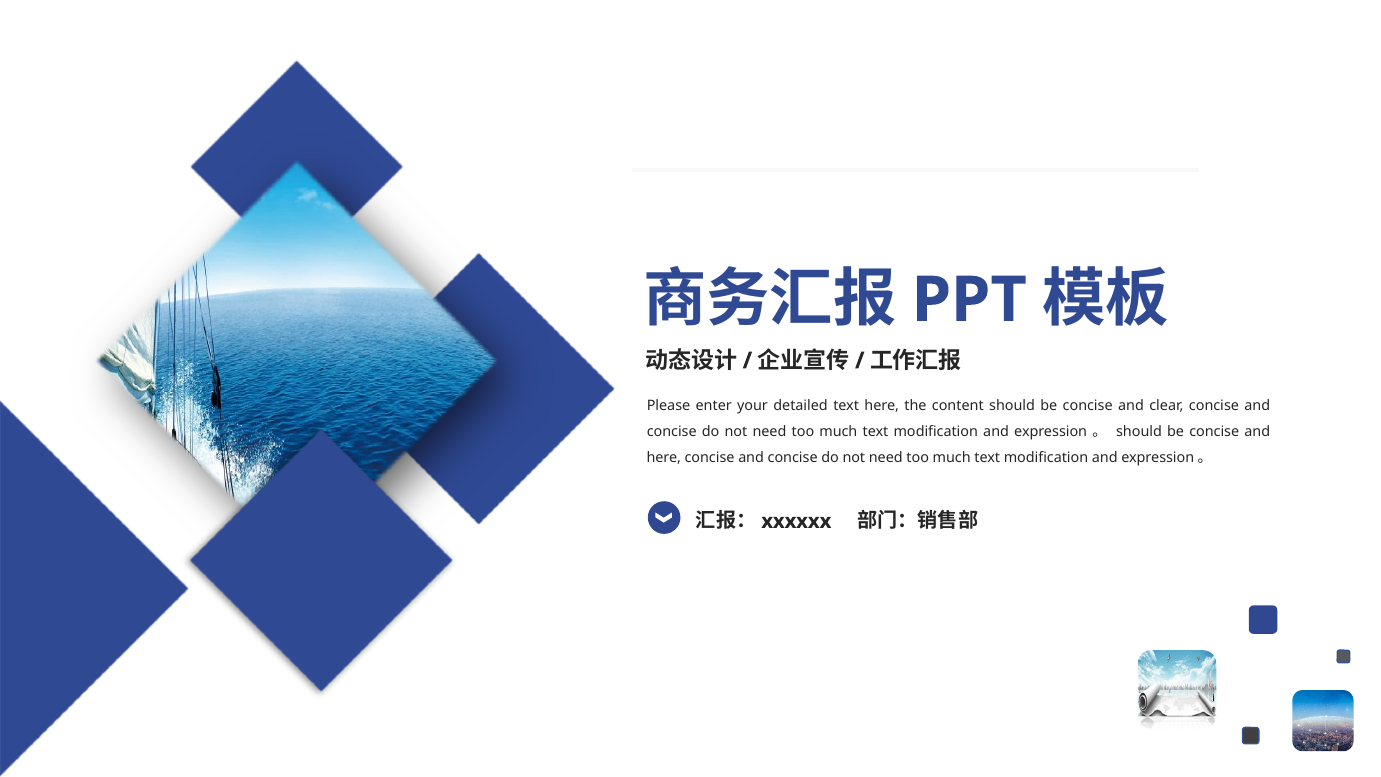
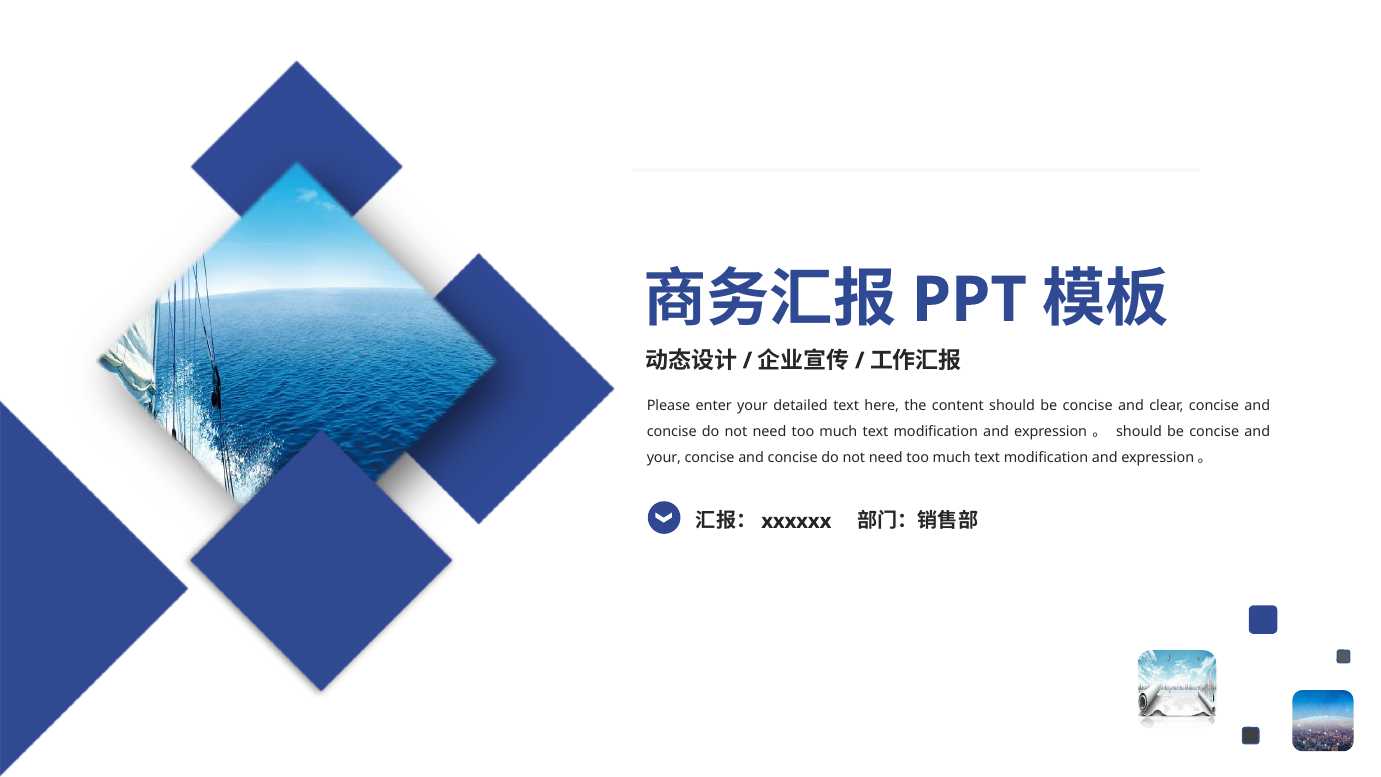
here at (664, 458): here -> your
